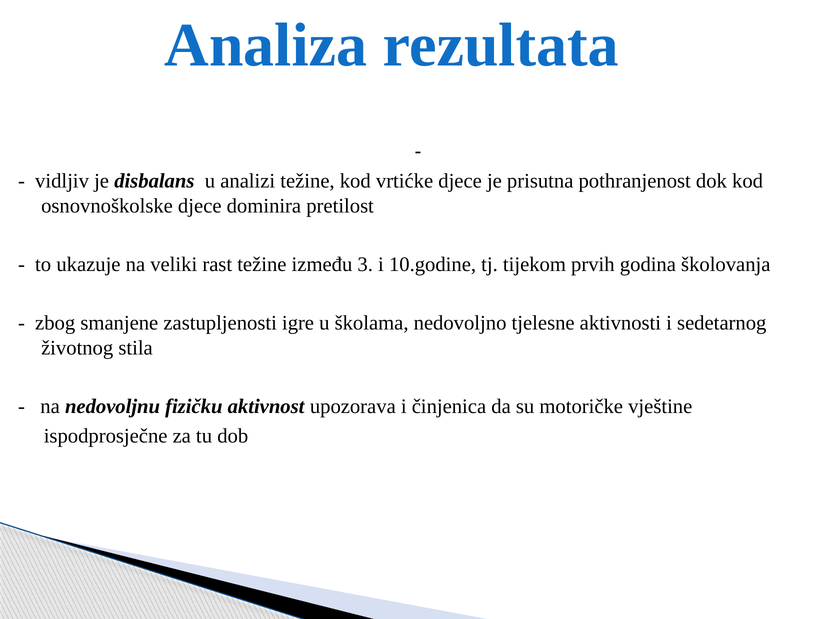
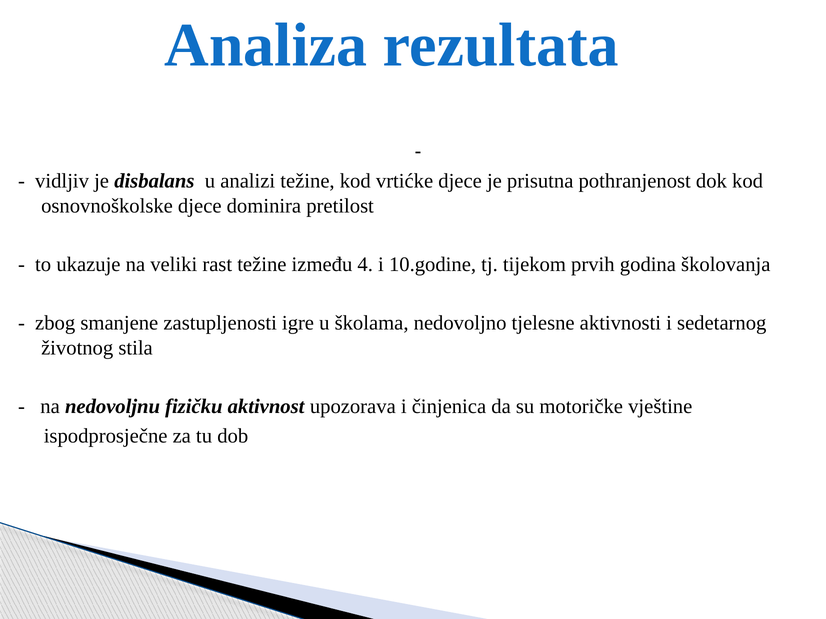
3: 3 -> 4
